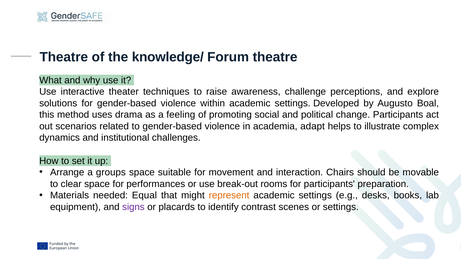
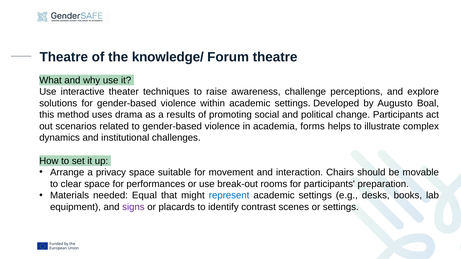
feeling: feeling -> results
adapt: adapt -> forms
groups: groups -> privacy
represent colour: orange -> blue
